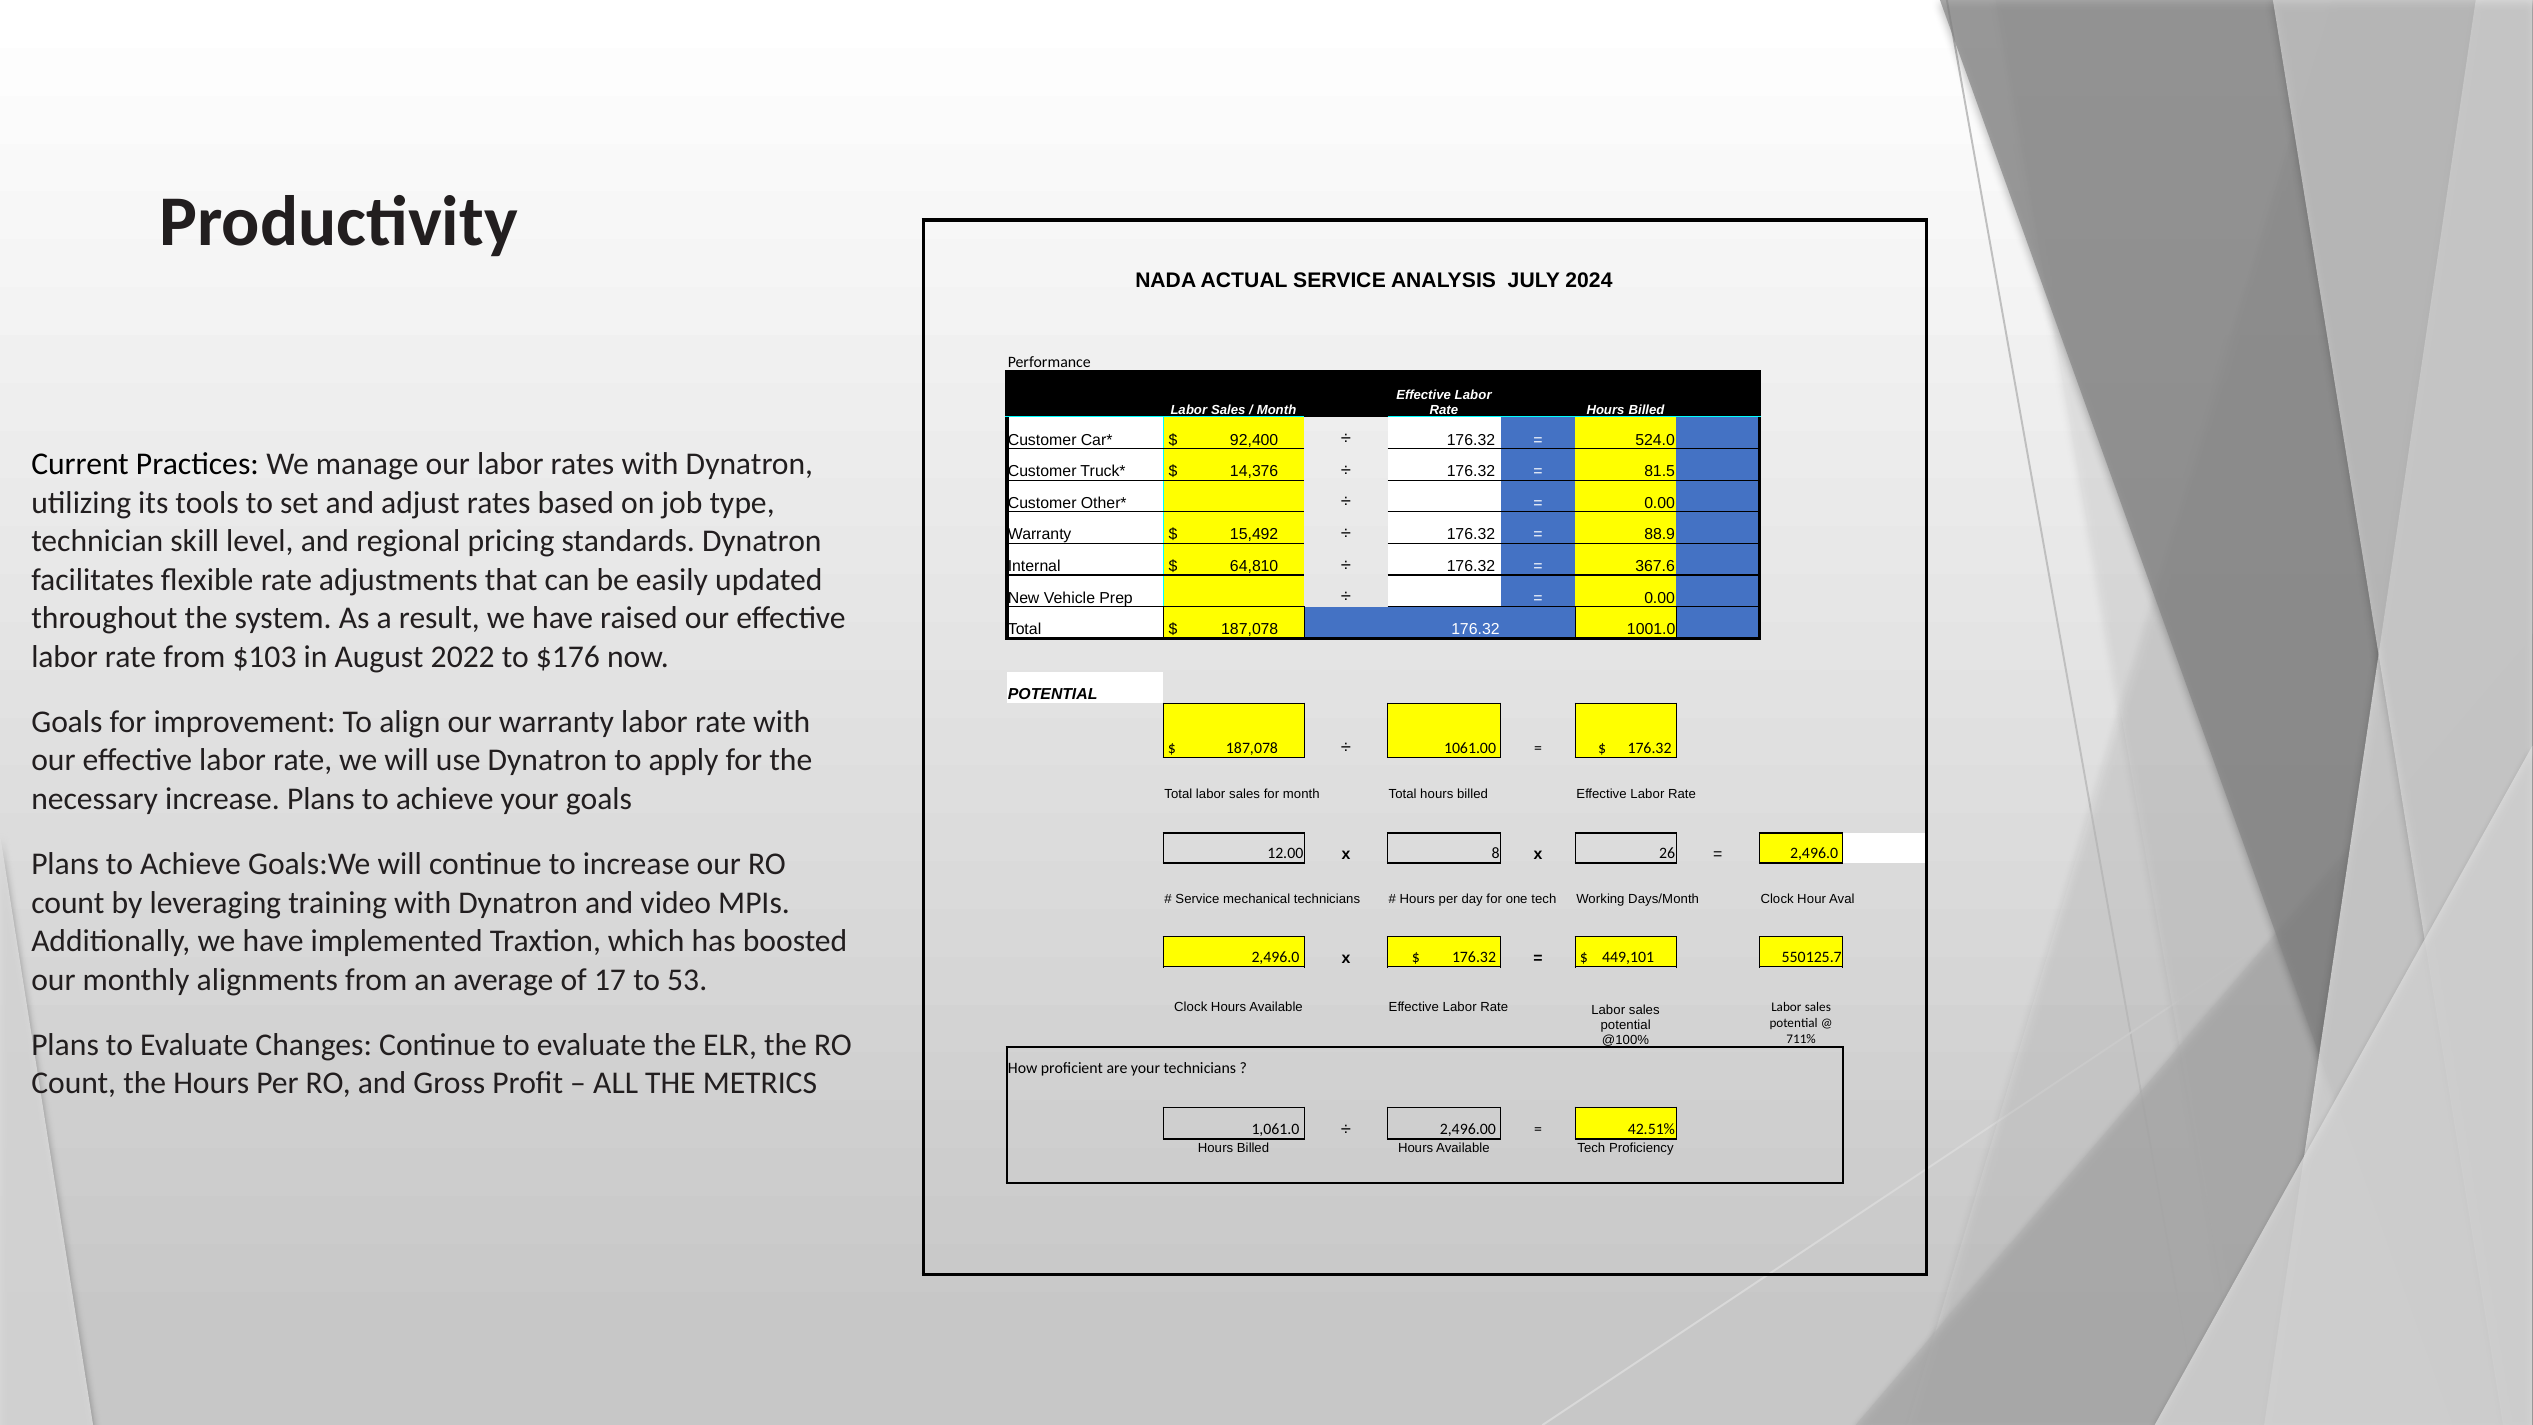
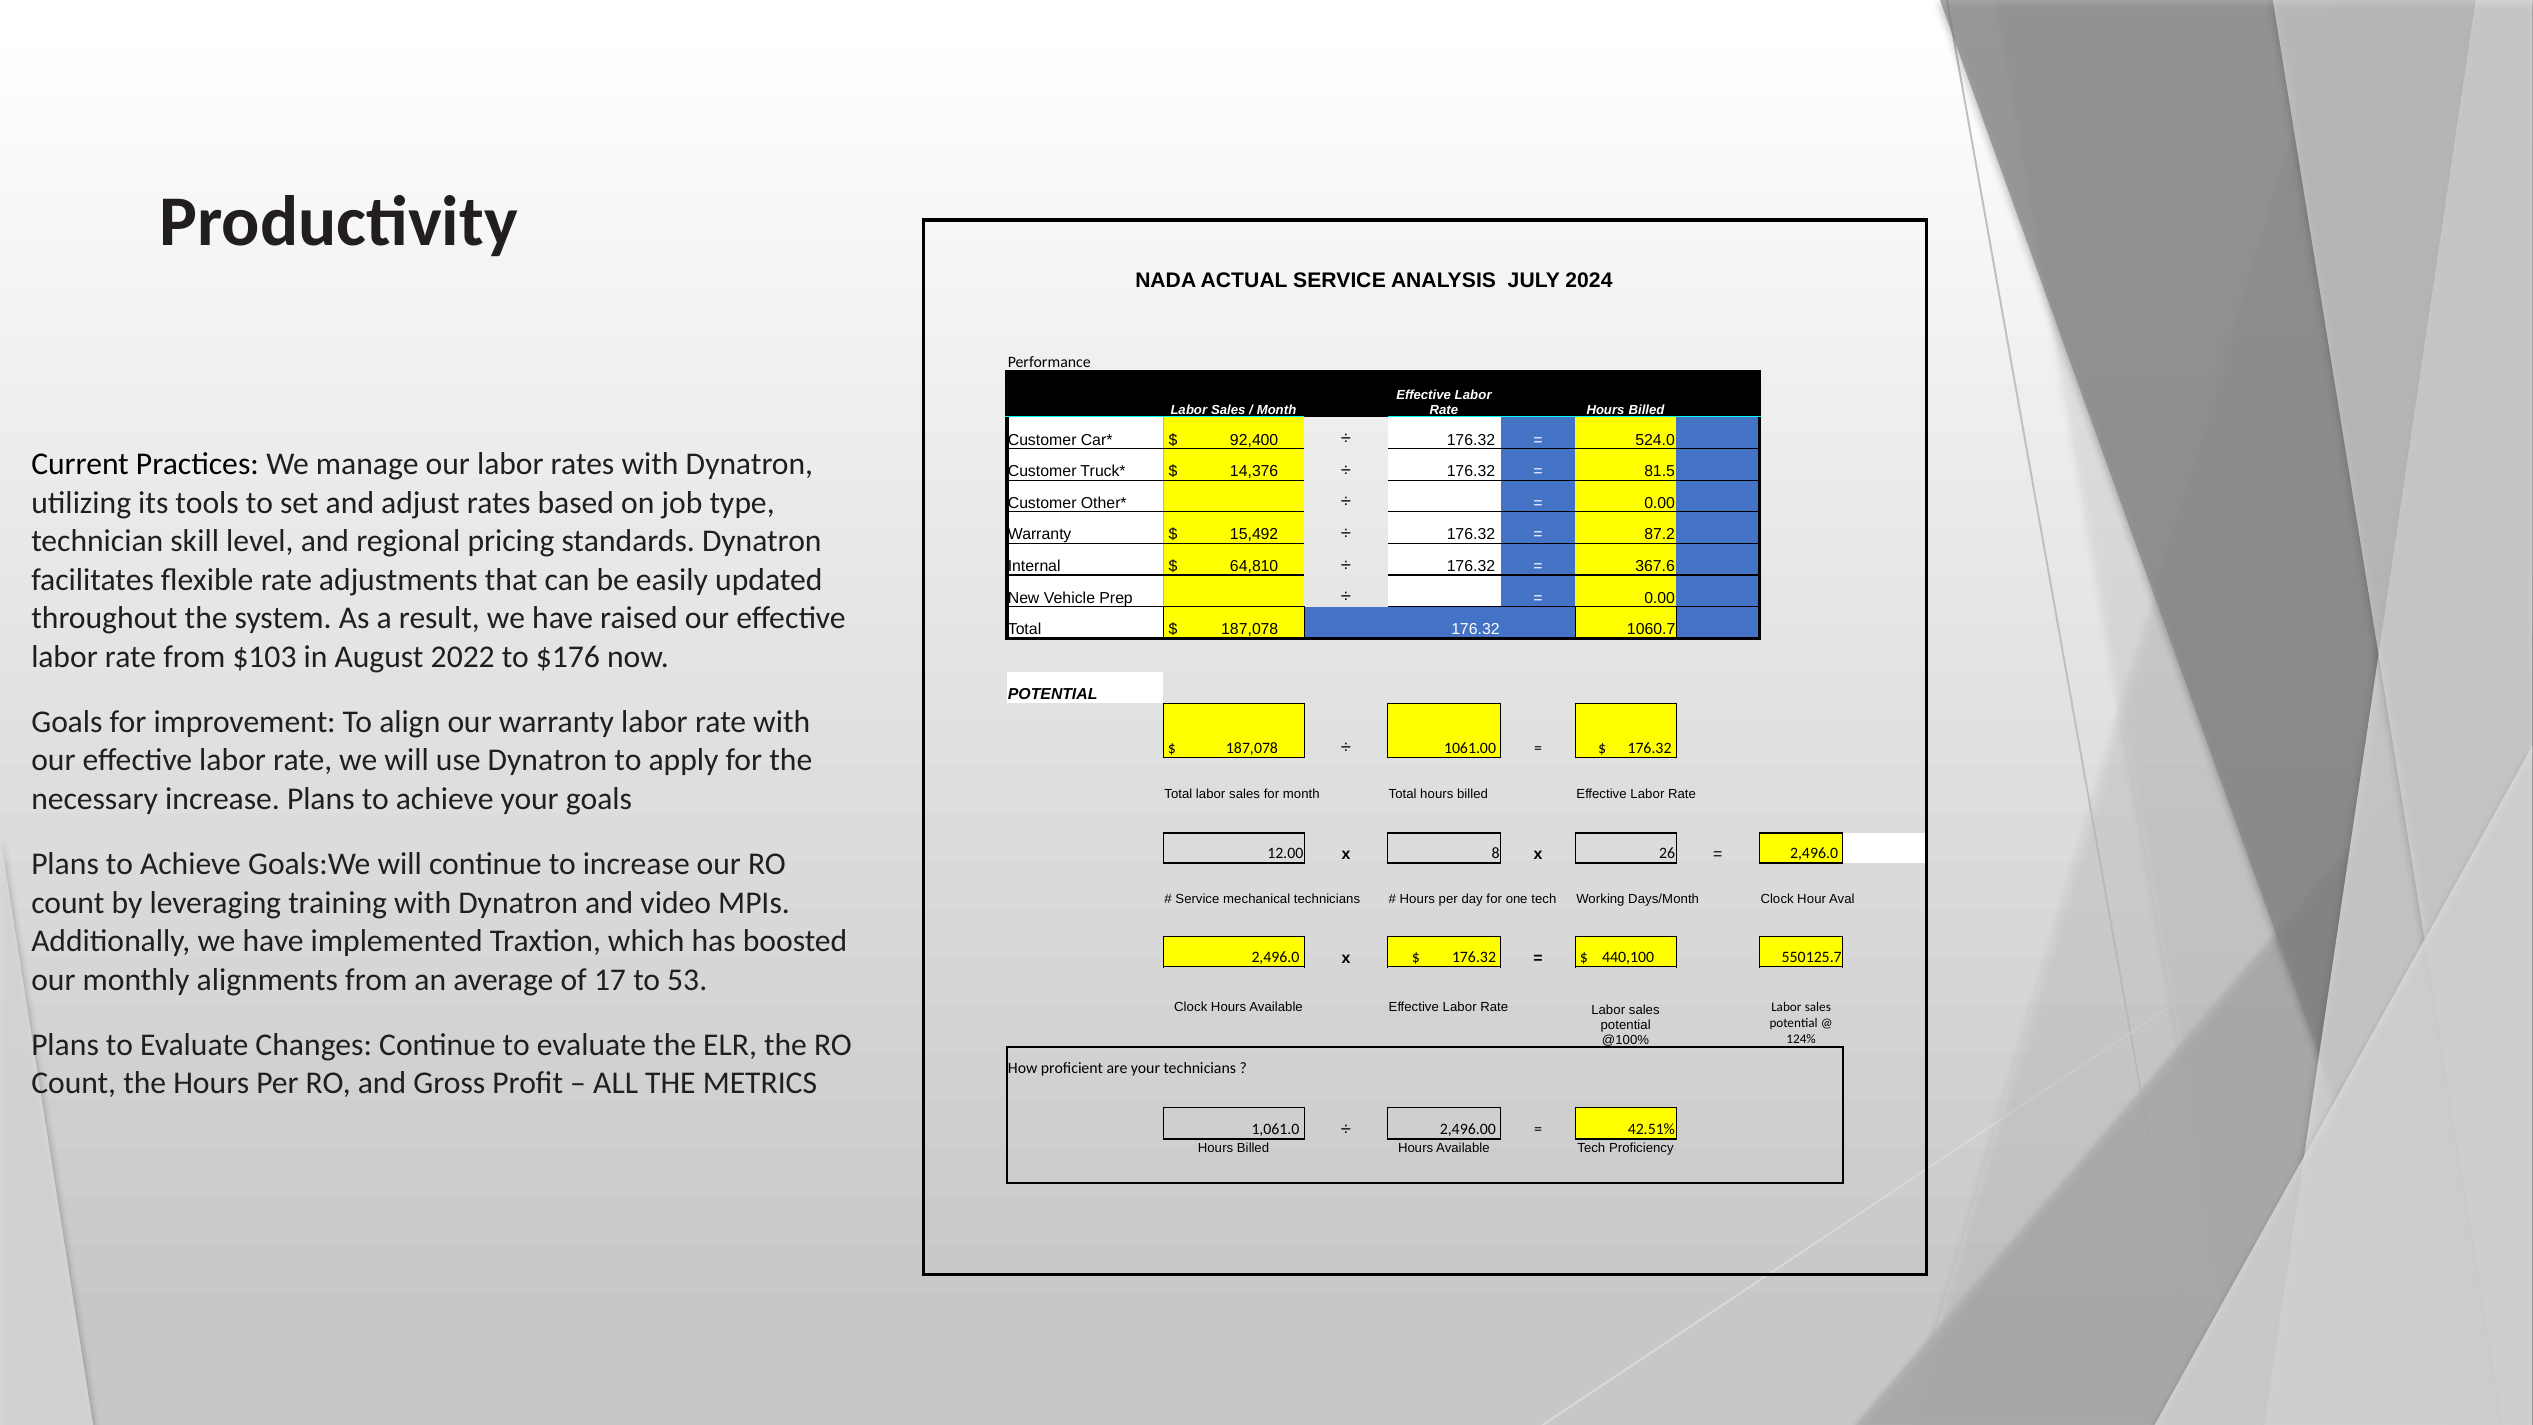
88.9: 88.9 -> 87.2
1001.0: 1001.0 -> 1060.7
449,101: 449,101 -> 440,100
711%: 711% -> 124%
